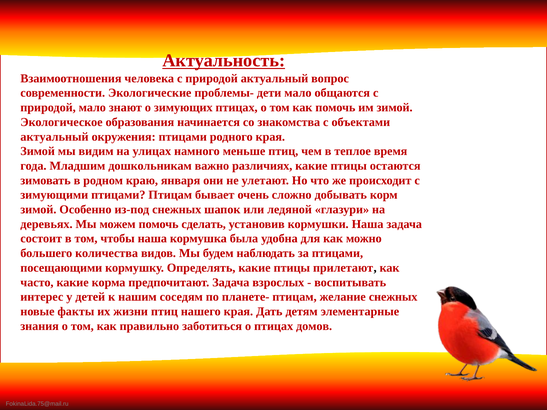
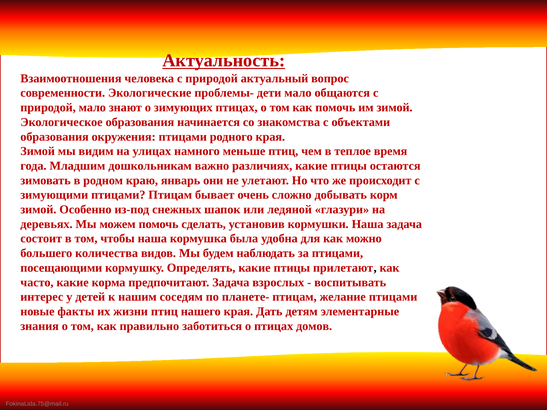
актуальный at (54, 137): актуальный -> образования
января: января -> январь
желание снежных: снежных -> птицами
